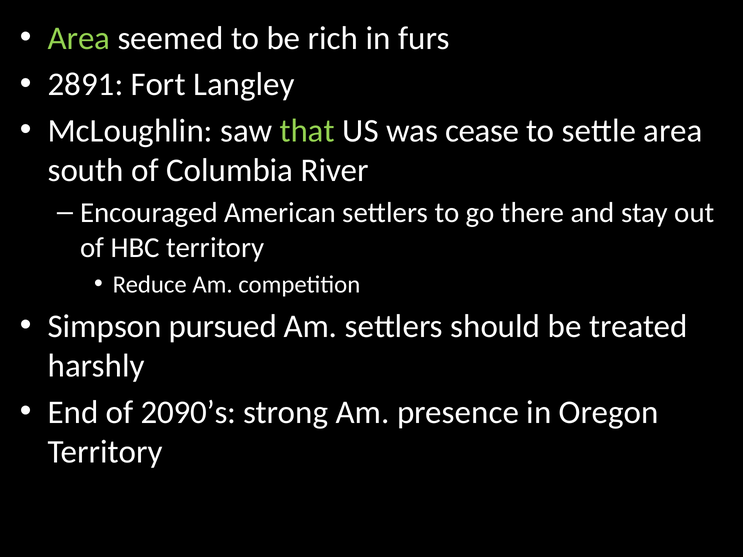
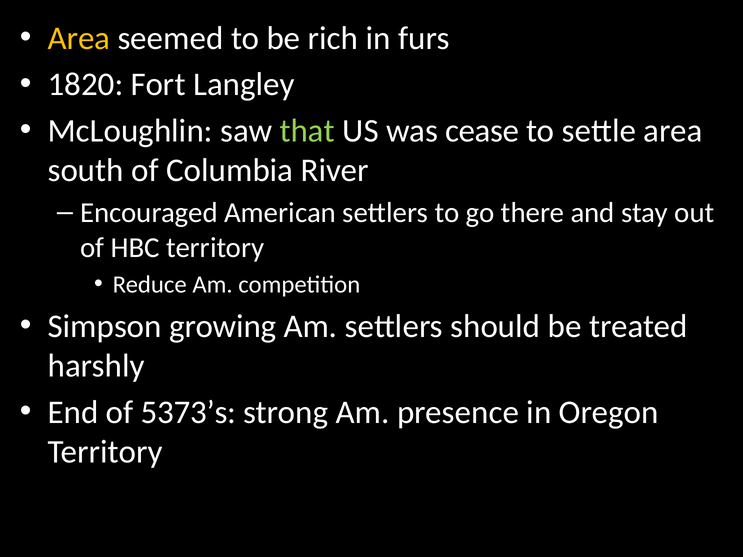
Area at (79, 38) colour: light green -> yellow
2891: 2891 -> 1820
pursued: pursued -> growing
2090’s: 2090’s -> 5373’s
